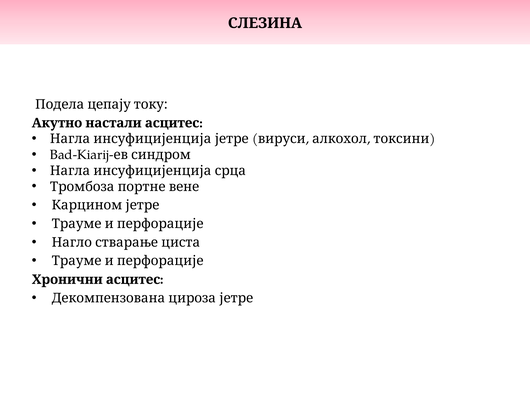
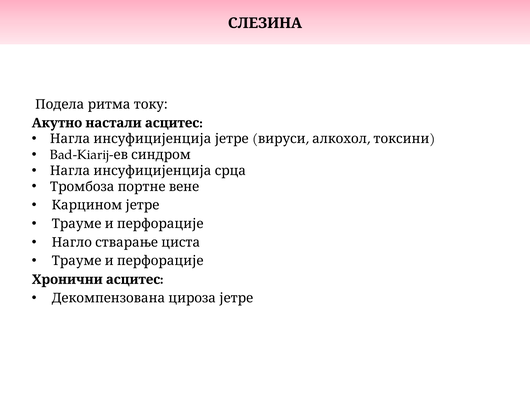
цепају: цепају -> ритма
